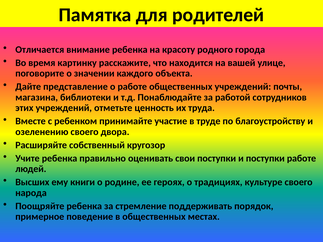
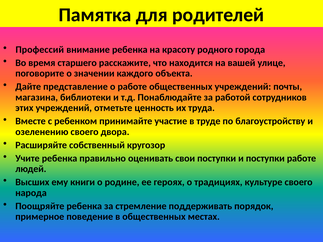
Отличается: Отличается -> Профессий
картинку: картинку -> старшего
